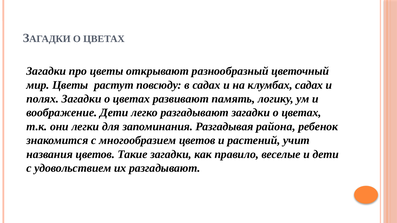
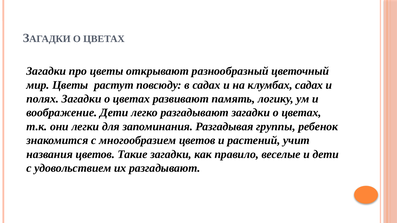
района: района -> группы
